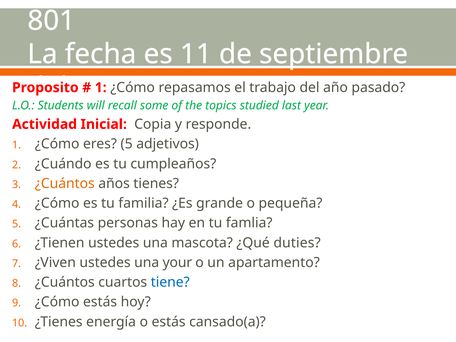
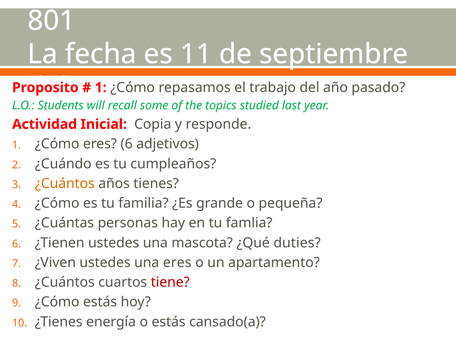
eres 5: 5 -> 6
una your: your -> eres
tiene colour: blue -> red
